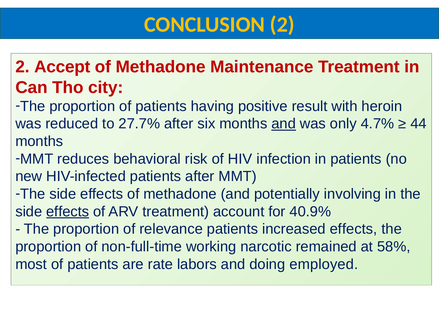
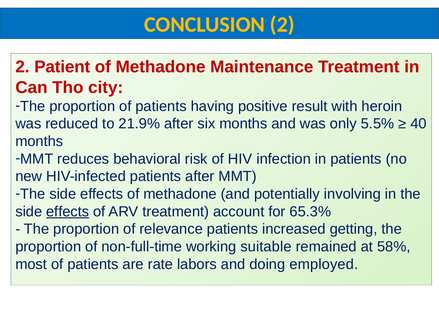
Accept: Accept -> Patient
27.7%: 27.7% -> 21.9%
and at (284, 124) underline: present -> none
4.7%: 4.7% -> 5.5%
44: 44 -> 40
40.9%: 40.9% -> 65.3%
increased effects: effects -> getting
narcotic: narcotic -> suitable
